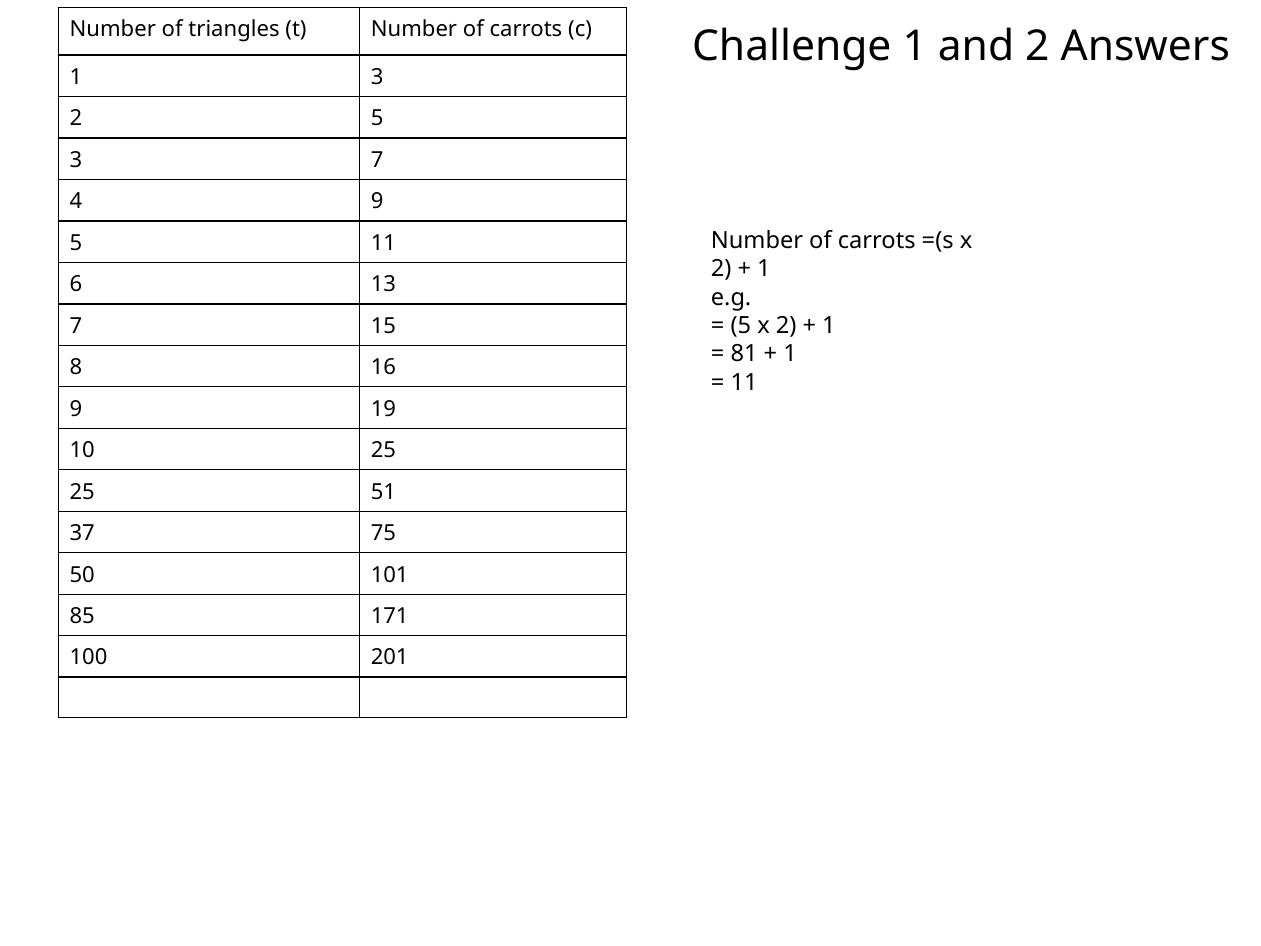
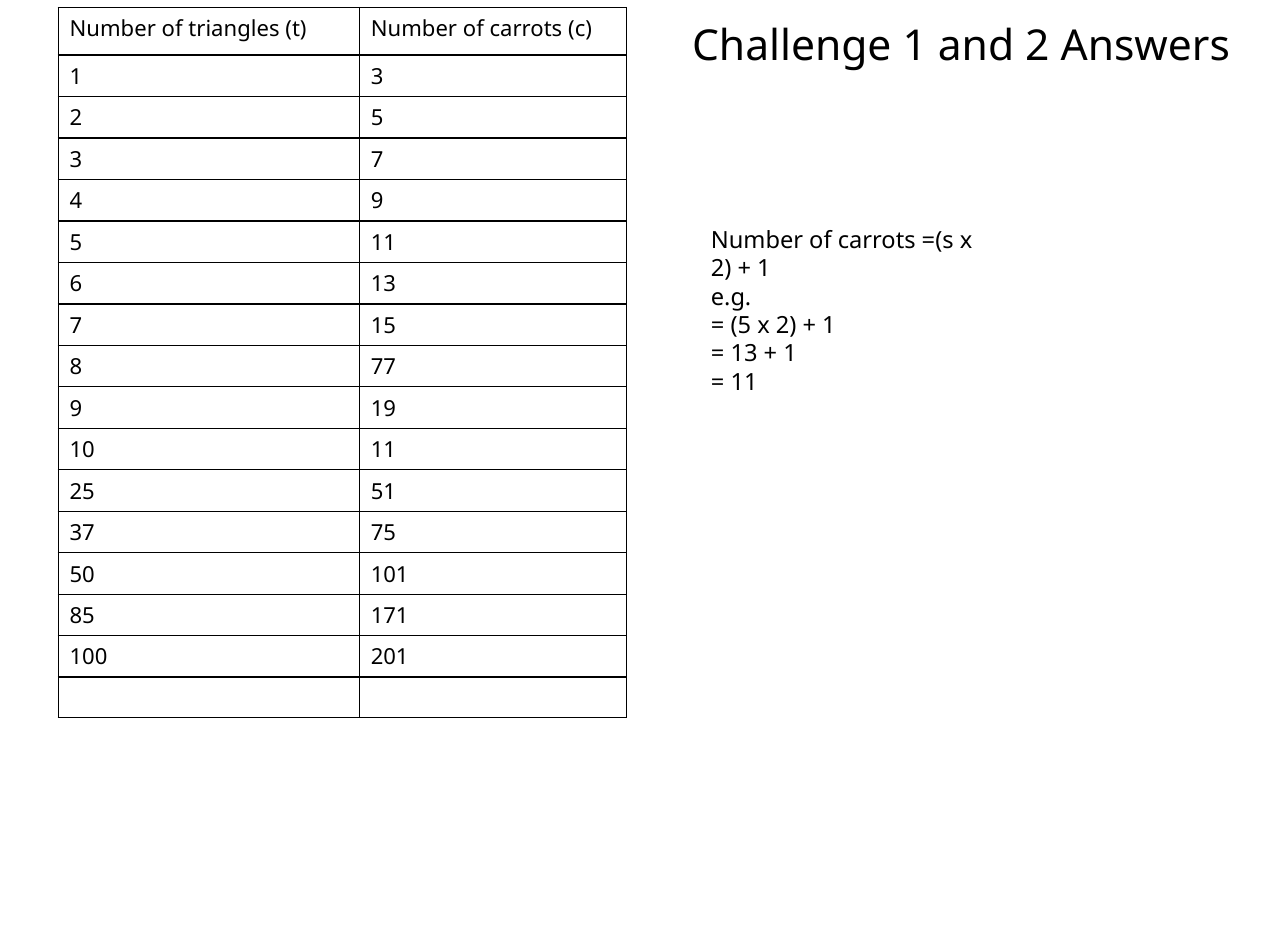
81 at (744, 354): 81 -> 13
16: 16 -> 77
10 25: 25 -> 11
